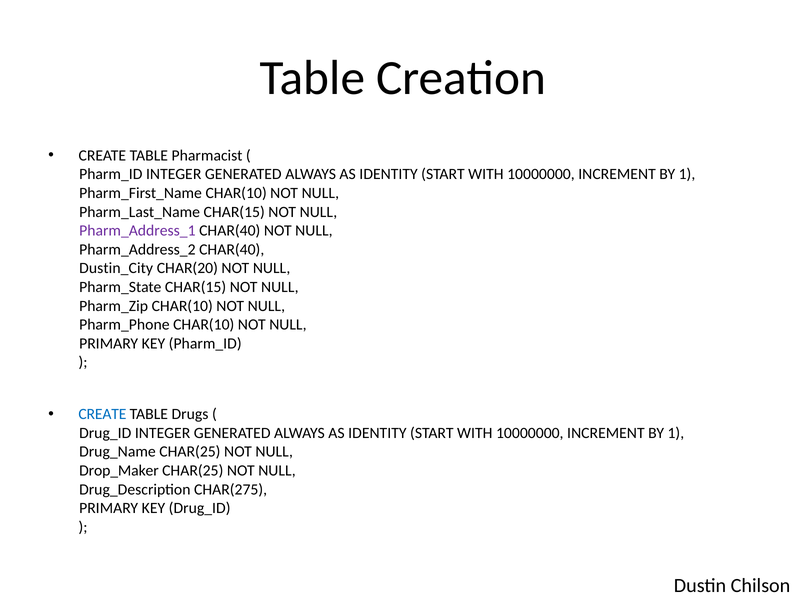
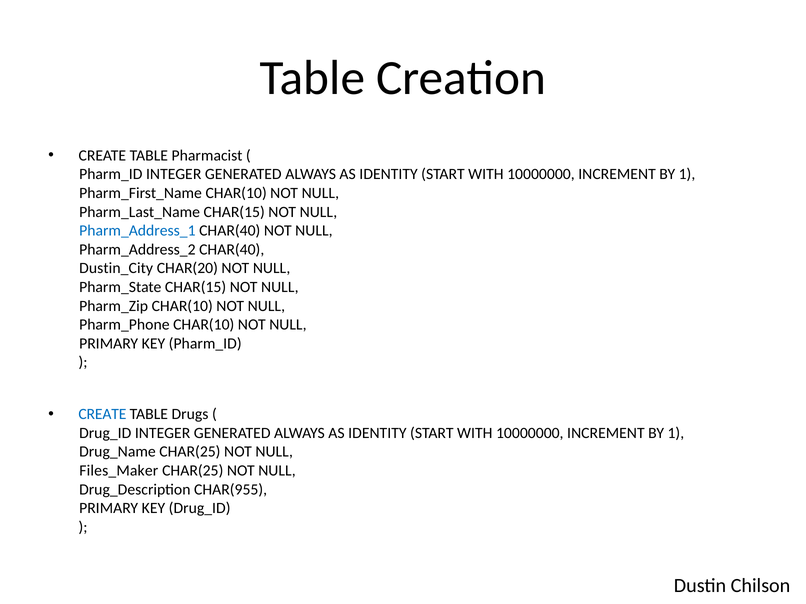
Pharm_Address_1 colour: purple -> blue
Drop_Maker: Drop_Maker -> Files_Maker
CHAR(275: CHAR(275 -> CHAR(955
